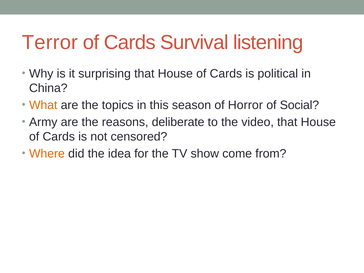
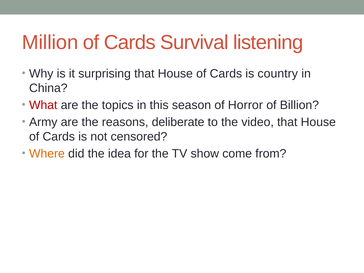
Terror: Terror -> Million
political: political -> country
What colour: orange -> red
Social: Social -> Billion
